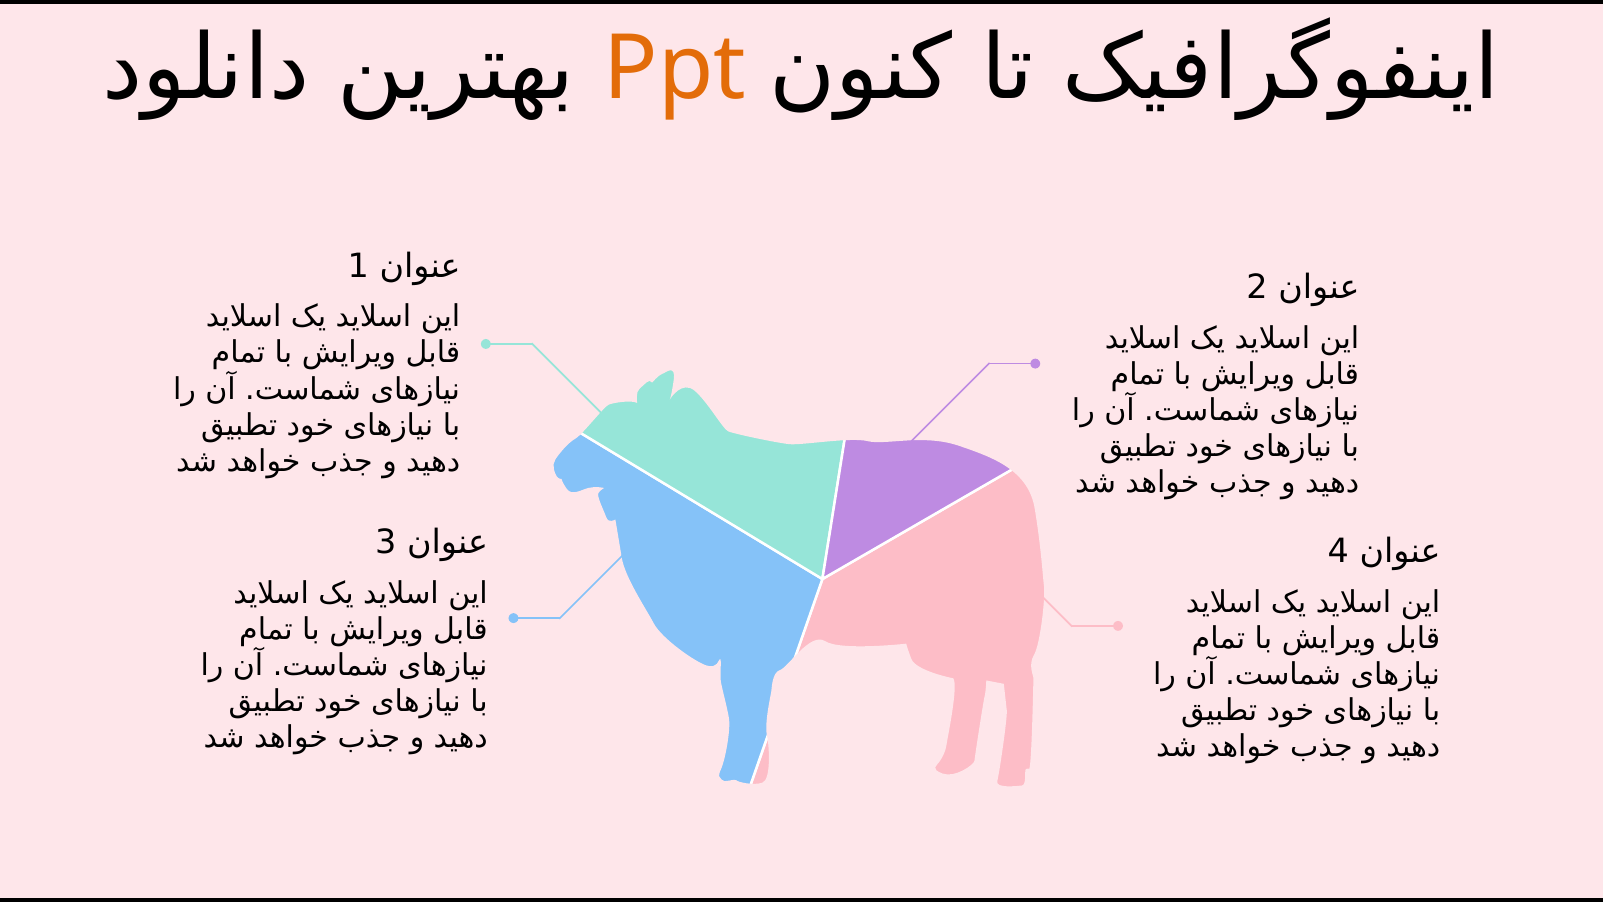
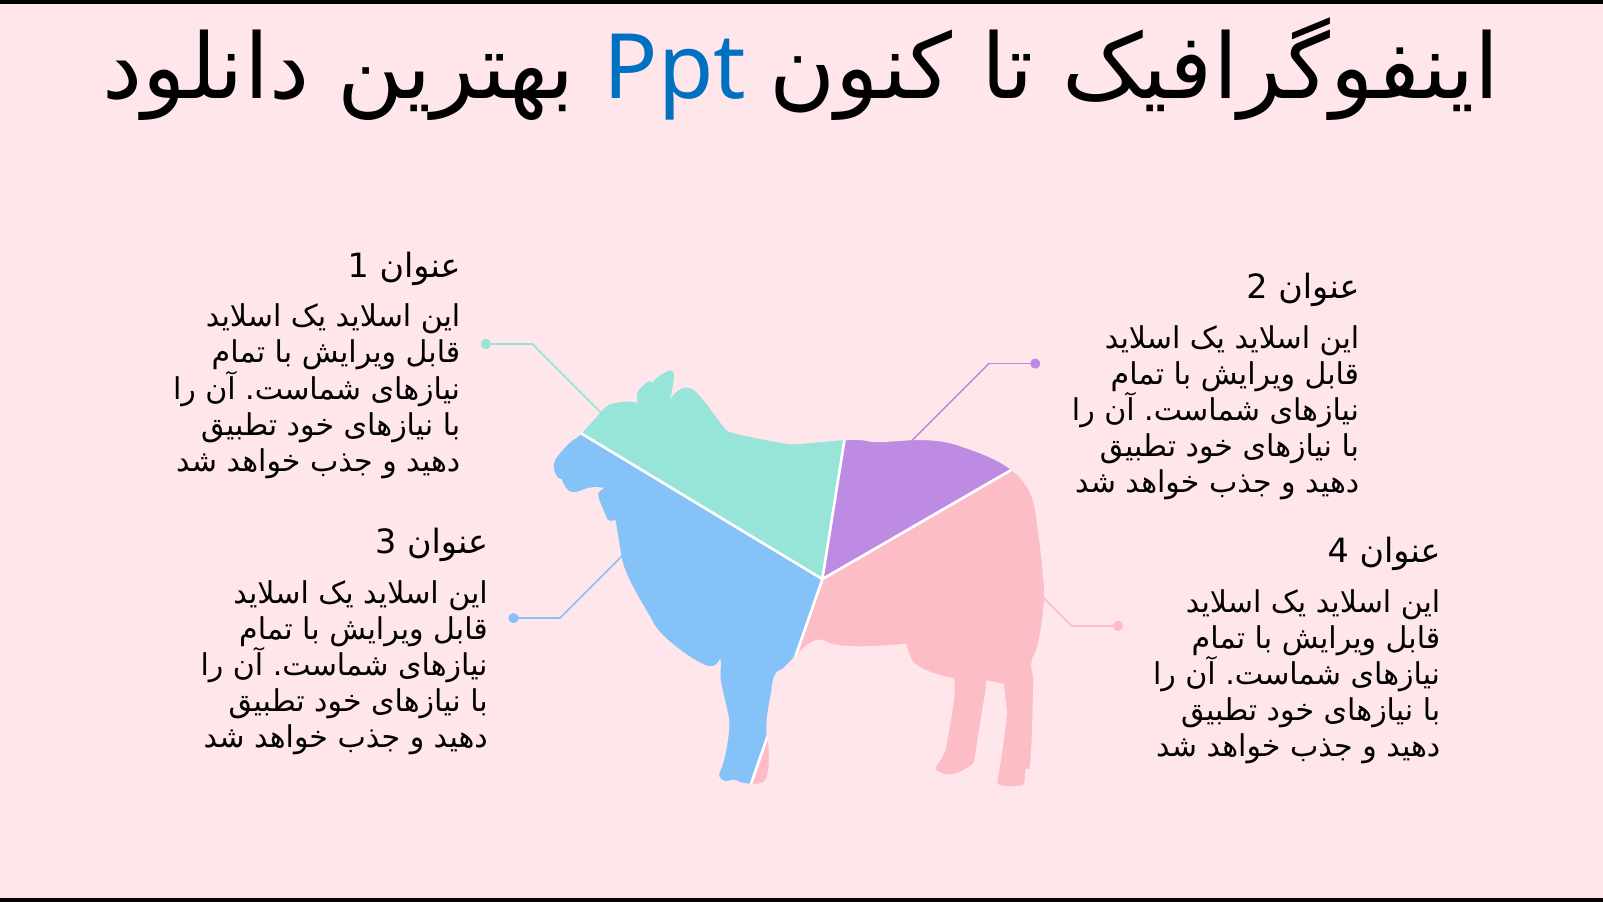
Ppt colour: orange -> blue
